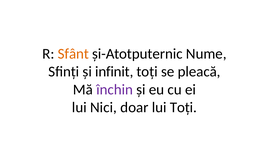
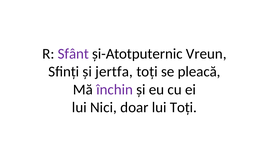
Sfânt colour: orange -> purple
Nume: Nume -> Vreun
infinit: infinit -> jertfa
